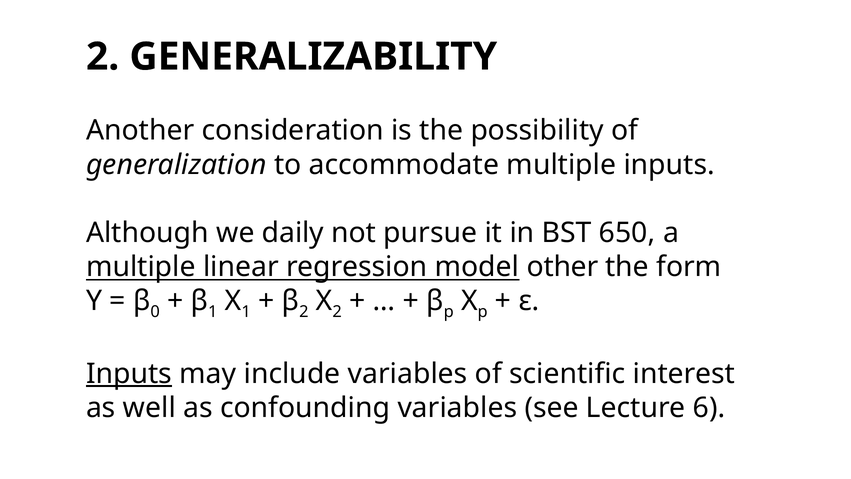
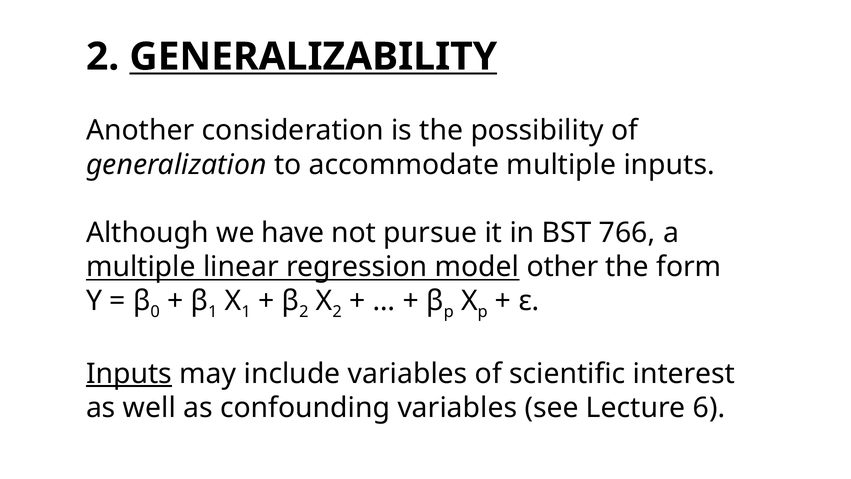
GENERALIZABILITY underline: none -> present
daily: daily -> have
650: 650 -> 766
